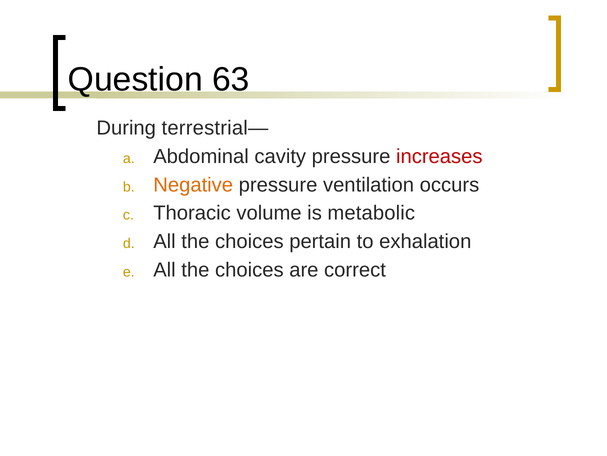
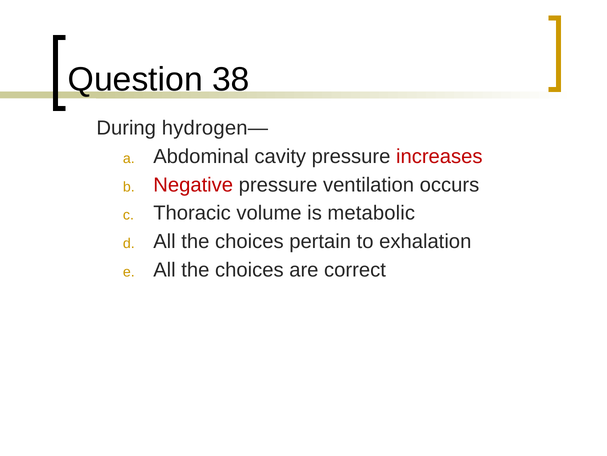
63: 63 -> 38
terrestrial—: terrestrial— -> hydrogen—
Negative colour: orange -> red
